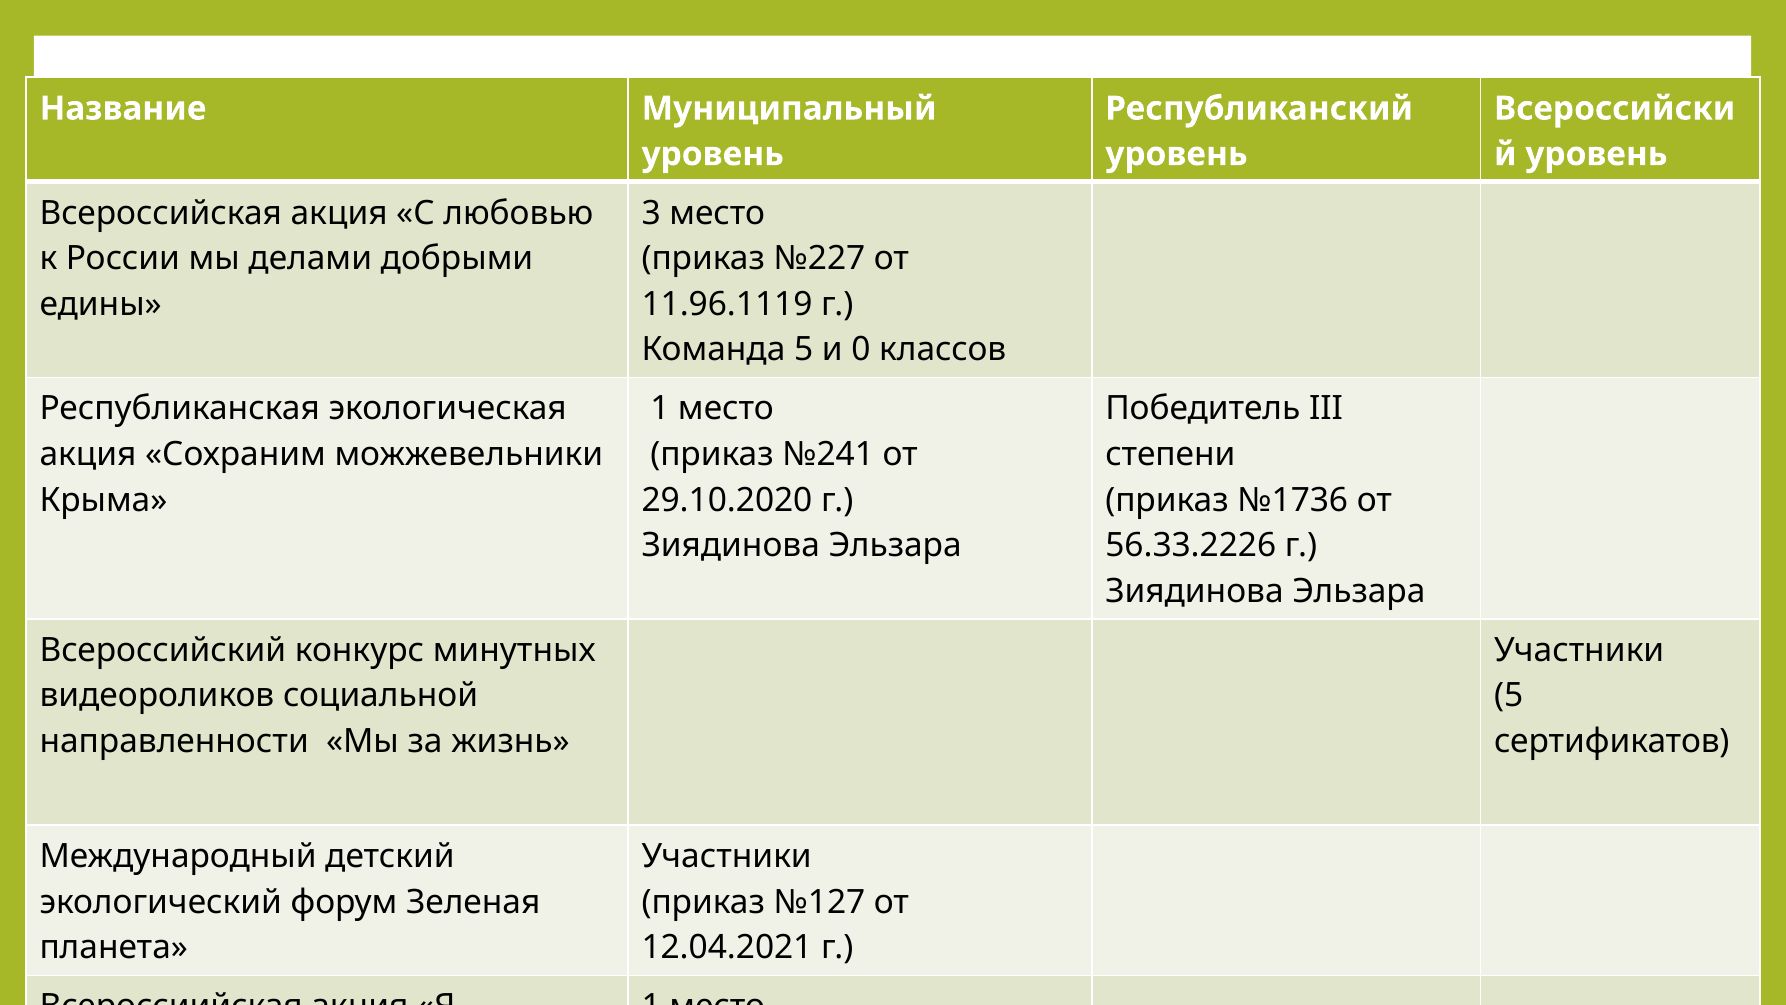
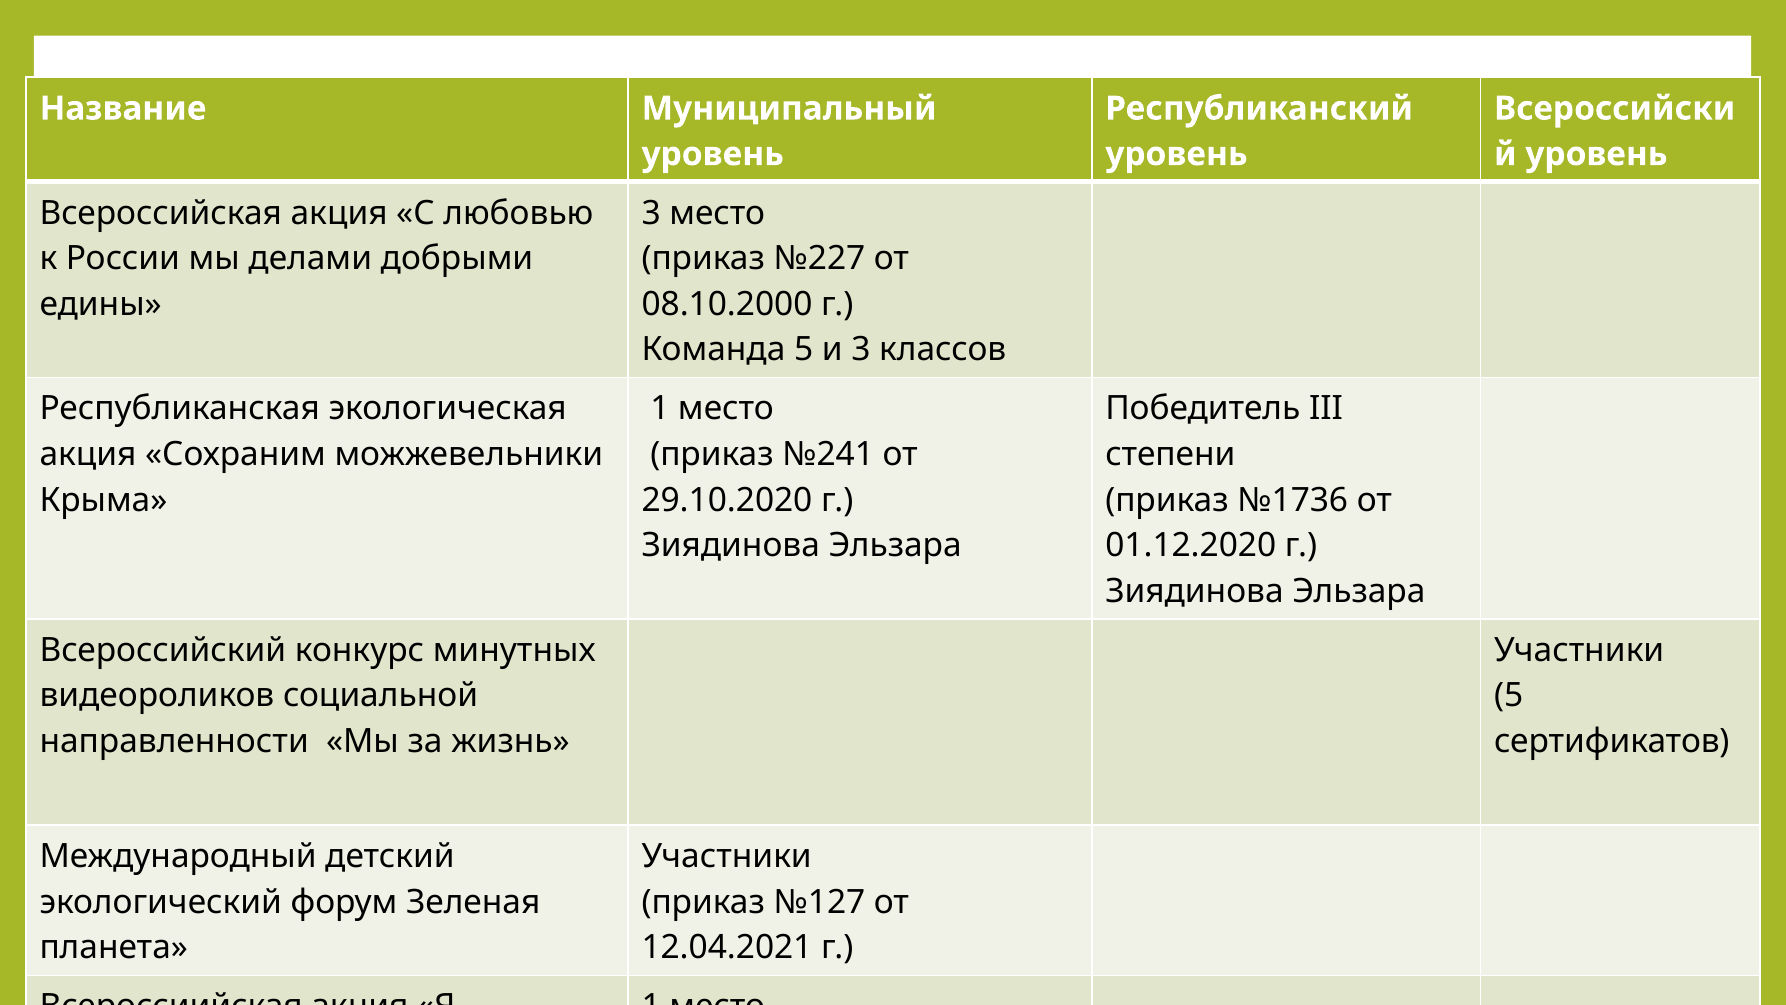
11.96.1119: 11.96.1119 -> 08.10.2000
и 0: 0 -> 3
56.33.2226: 56.33.2226 -> 01.12.2020
